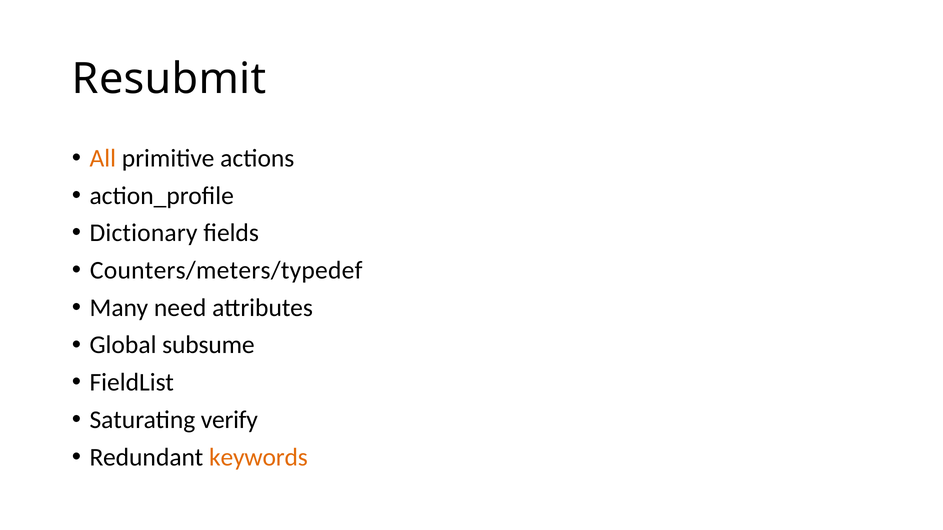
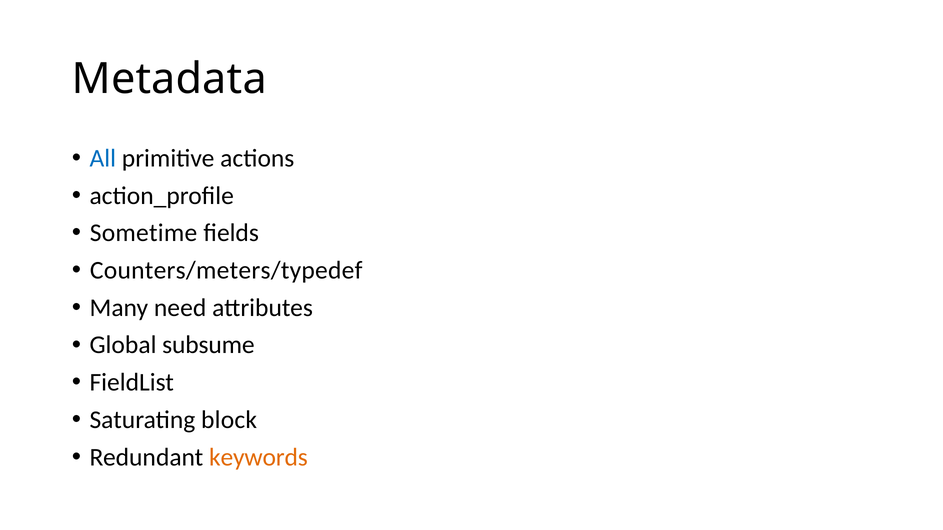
Resubmit: Resubmit -> Metadata
All colour: orange -> blue
Dictionary: Dictionary -> Sometime
verify: verify -> block
